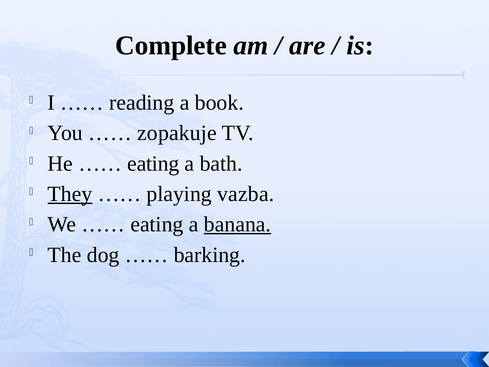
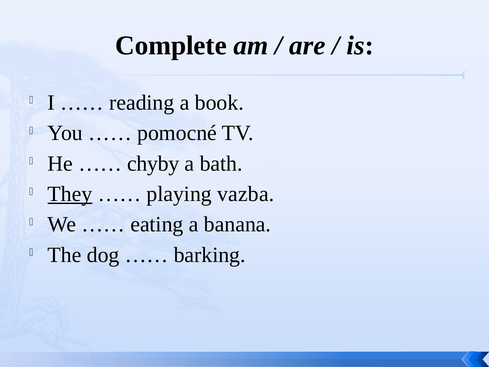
zopakuje: zopakuje -> pomocné
eating at (153, 163): eating -> chyby
banana underline: present -> none
